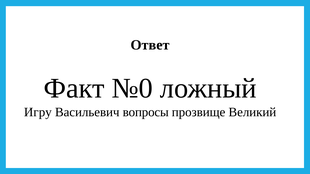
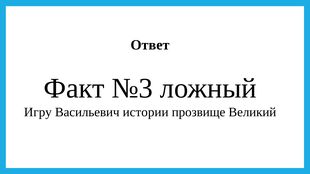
№0: №0 -> №3
вопросы: вопросы -> истории
